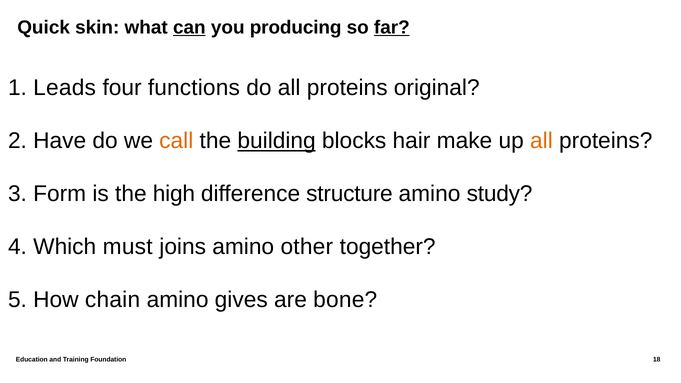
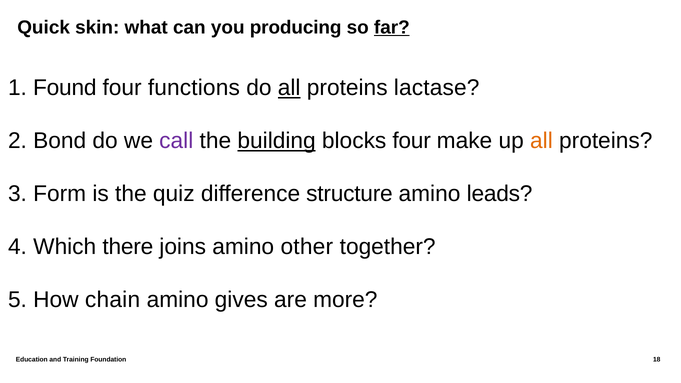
can underline: present -> none
Leads: Leads -> Found
all at (289, 88) underline: none -> present
original: original -> lactase
Have: Have -> Bond
call colour: orange -> purple
blocks hair: hair -> four
high: high -> quiz
study: study -> leads
must: must -> there
bone: bone -> more
